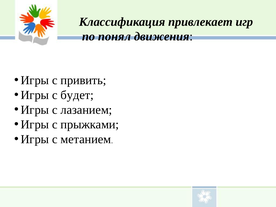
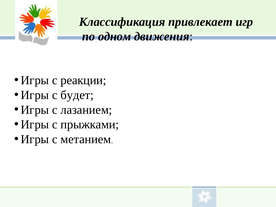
понял: понял -> одном
привить: привить -> реакции
